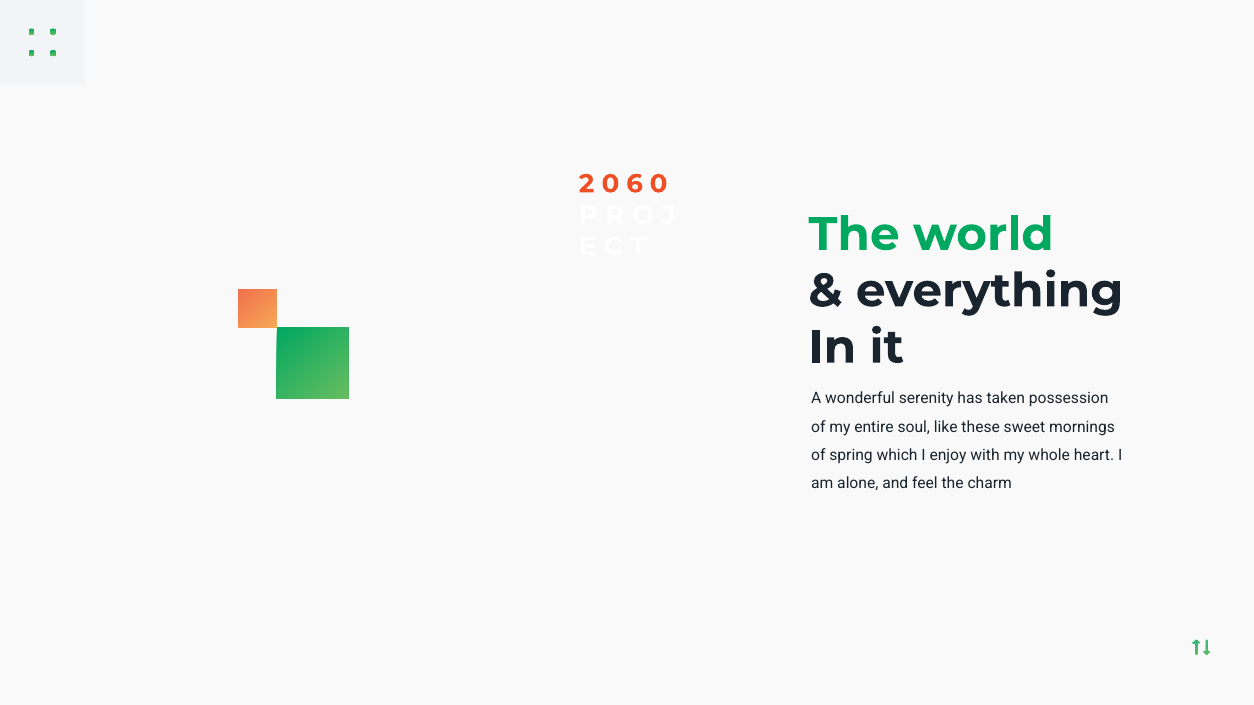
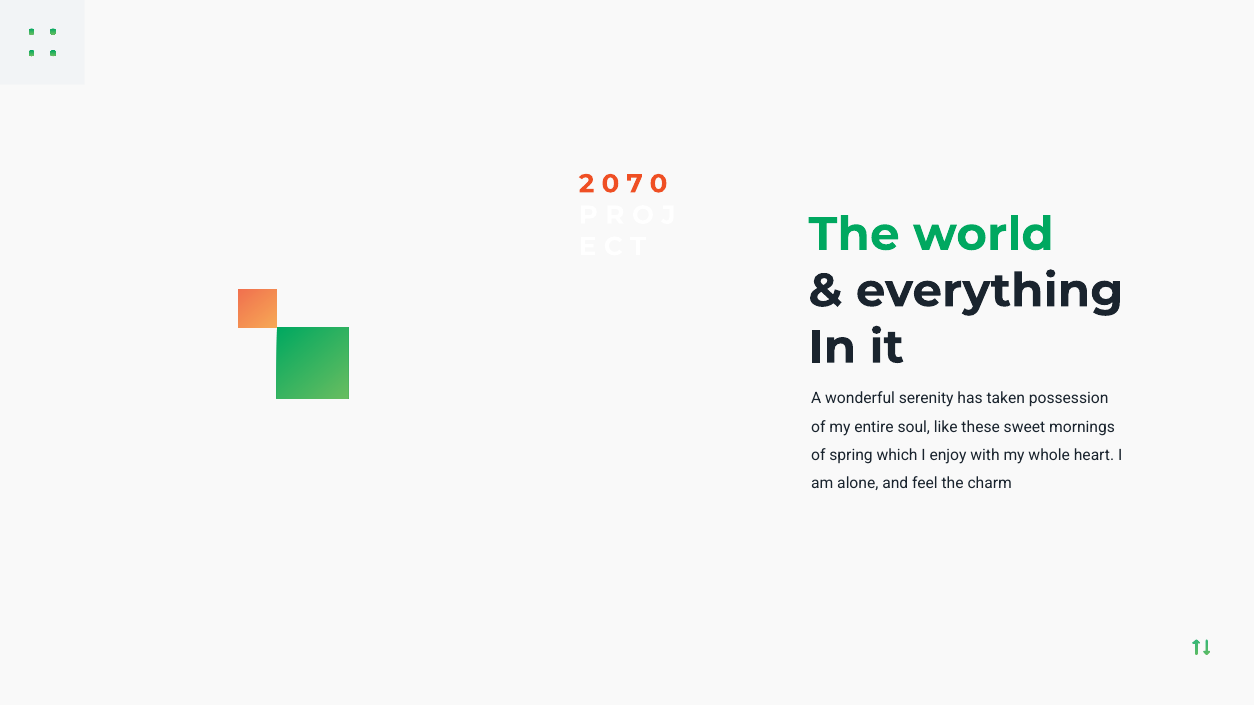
6: 6 -> 7
